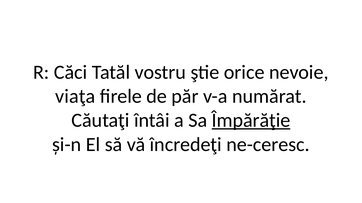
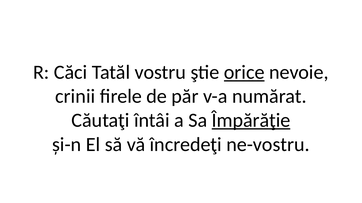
orice underline: none -> present
viaţa: viaţa -> crinii
ne-ceresc: ne-ceresc -> ne-vostru
